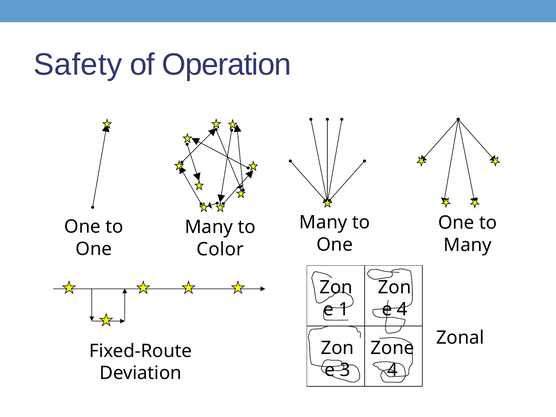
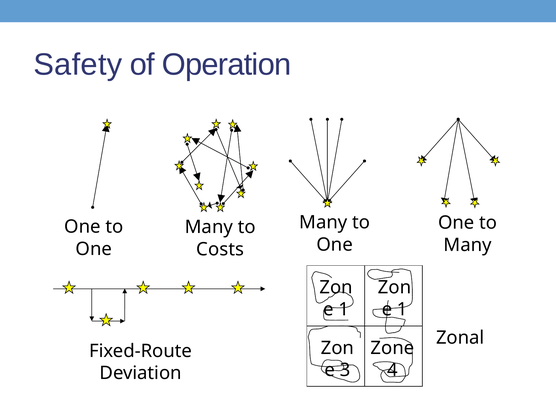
Color: Color -> Costs
4 at (402, 309): 4 -> 1
